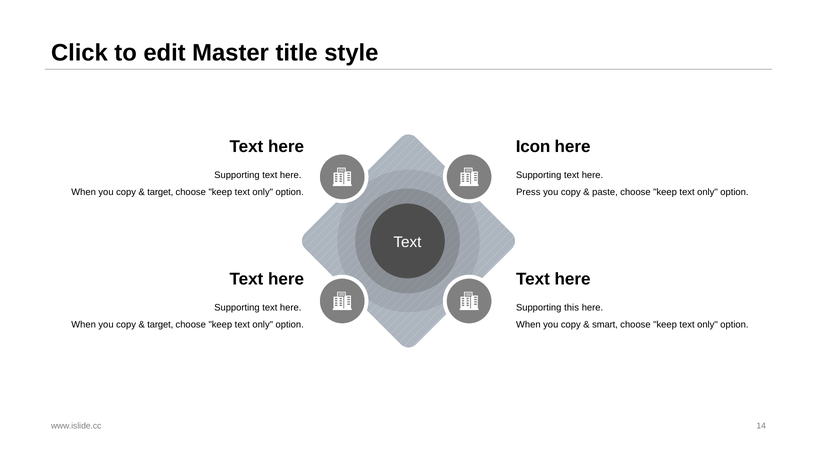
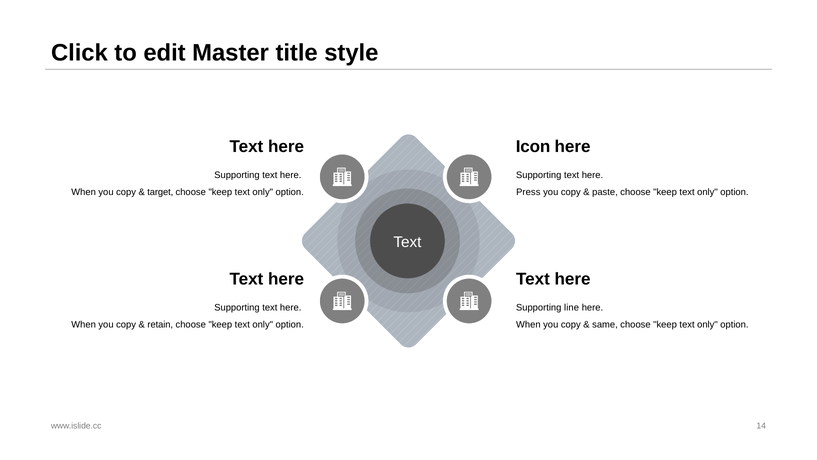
this: this -> line
target at (160, 324): target -> retain
smart: smart -> same
